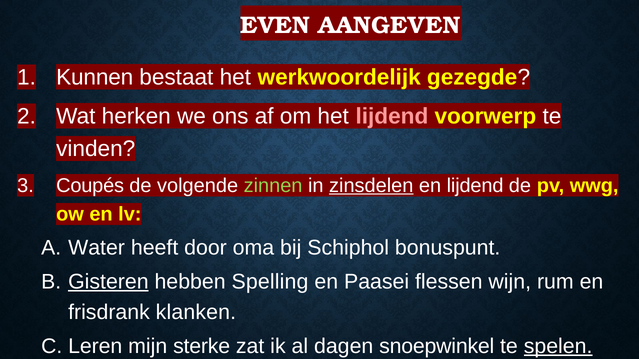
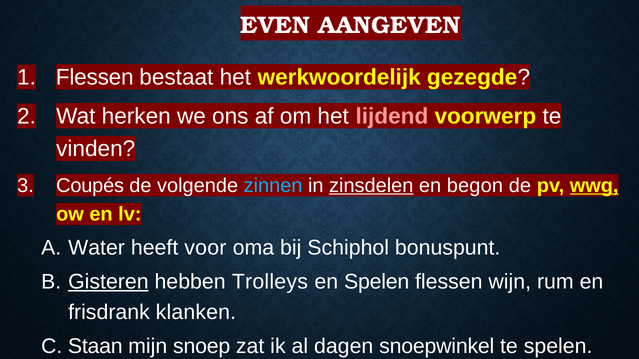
Kunnen at (95, 77): Kunnen -> Flessen
zinnen colour: light green -> light blue
en lijdend: lijdend -> begon
wwg underline: none -> present
door: door -> voor
Spelling: Spelling -> Trolleys
en Paasei: Paasei -> Spelen
Leren: Leren -> Staan
sterke: sterke -> snoep
spelen at (558, 347) underline: present -> none
